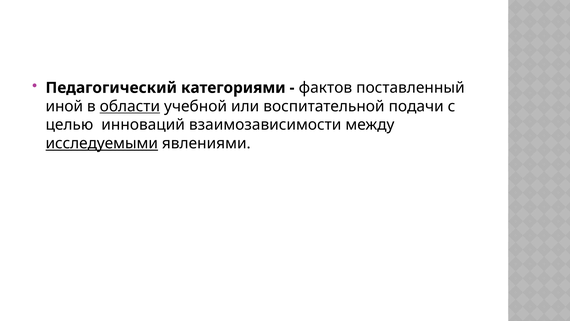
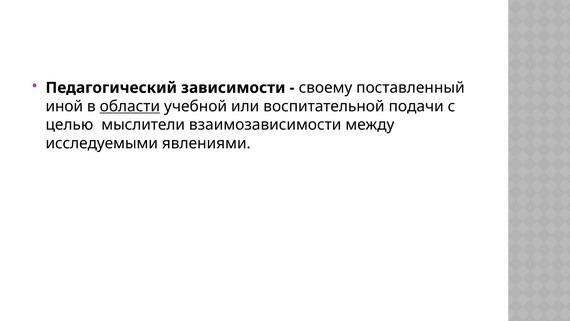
категориями: категориями -> зависимости
фактов: фактов -> своему
инноваций: инноваций -> мыслители
исследуемыми underline: present -> none
